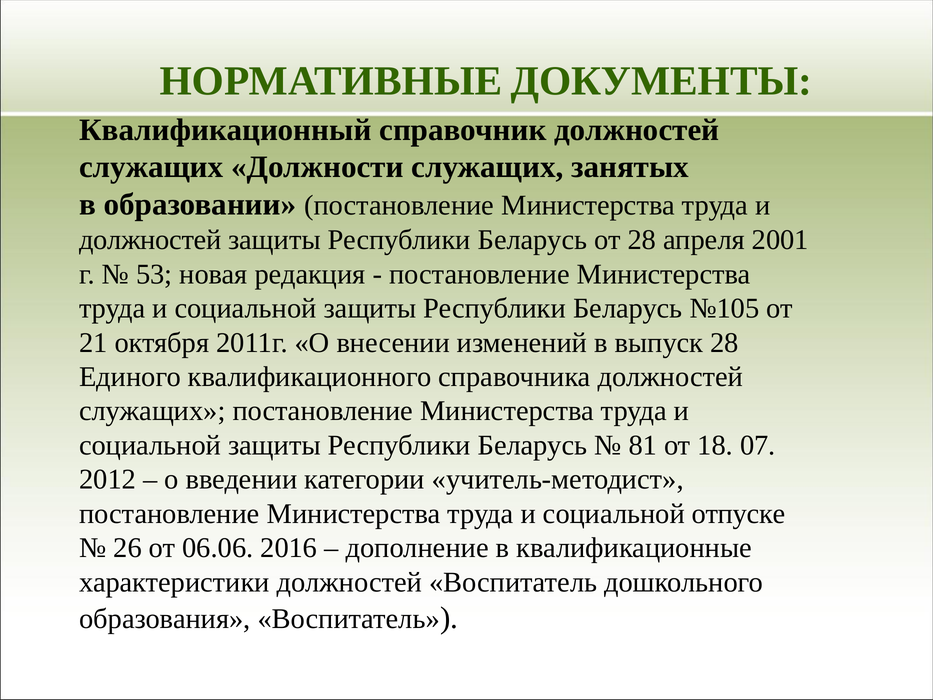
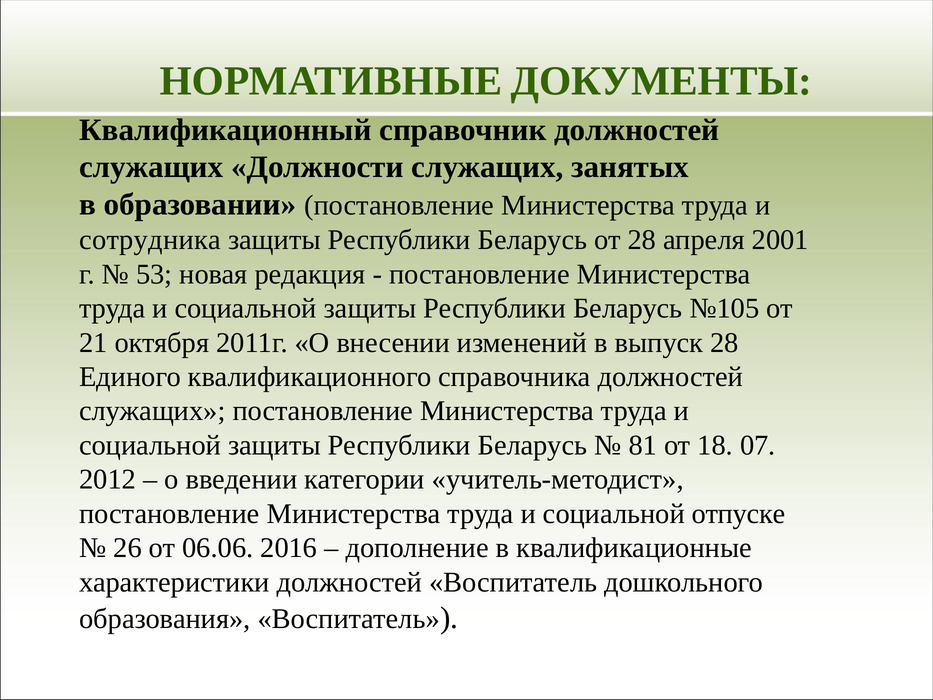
должностей at (150, 240): должностей -> сотрудника
